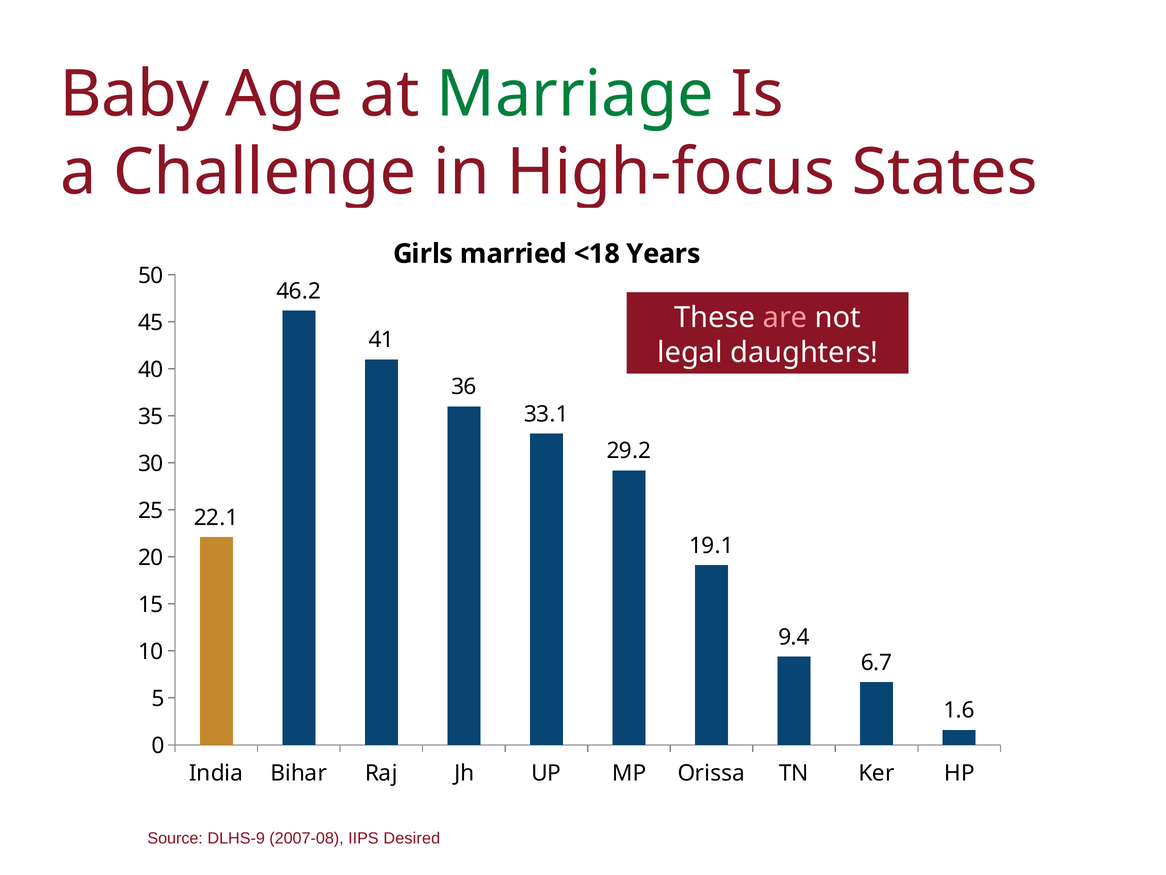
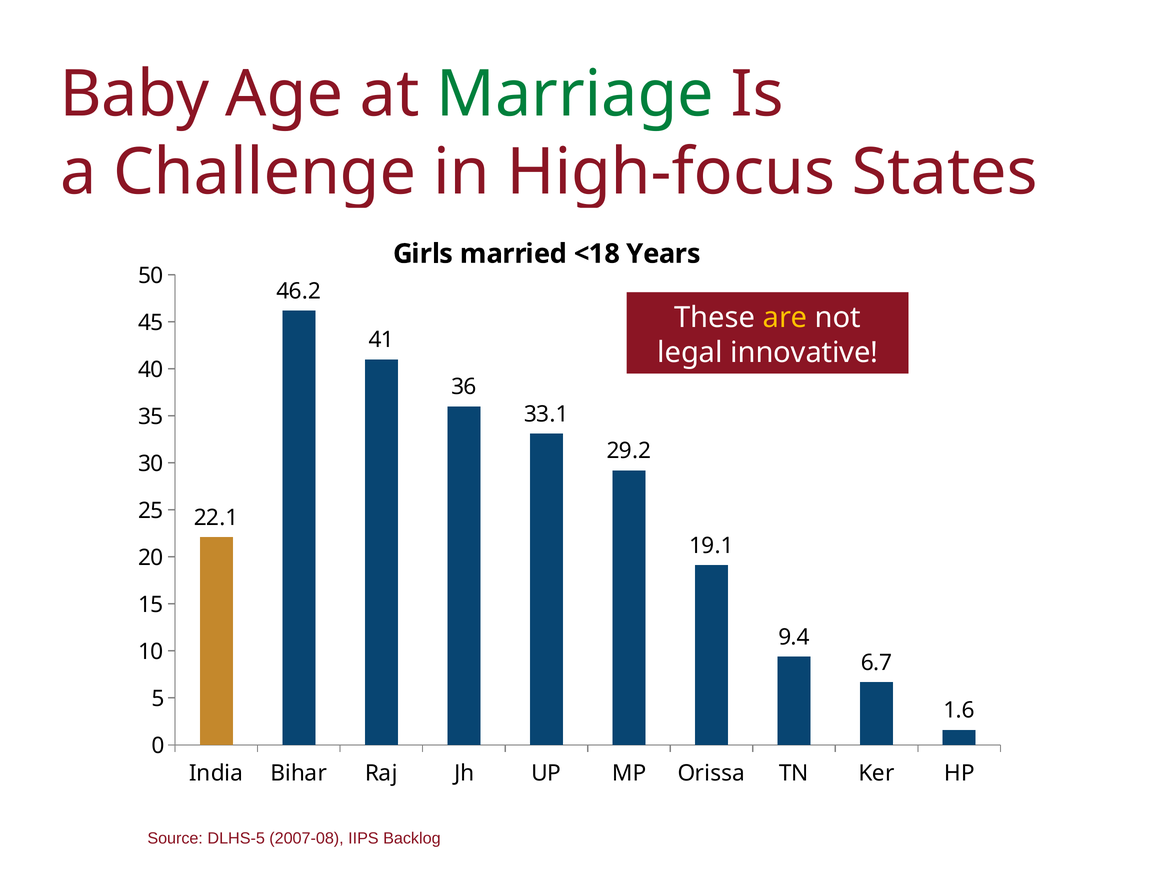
are colour: pink -> yellow
daughters: daughters -> innovative
DLHS-9: DLHS-9 -> DLHS-5
Desired: Desired -> Backlog
